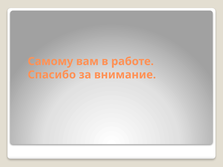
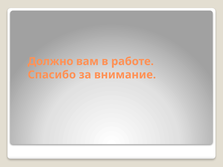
Самому: Самому -> Должно
